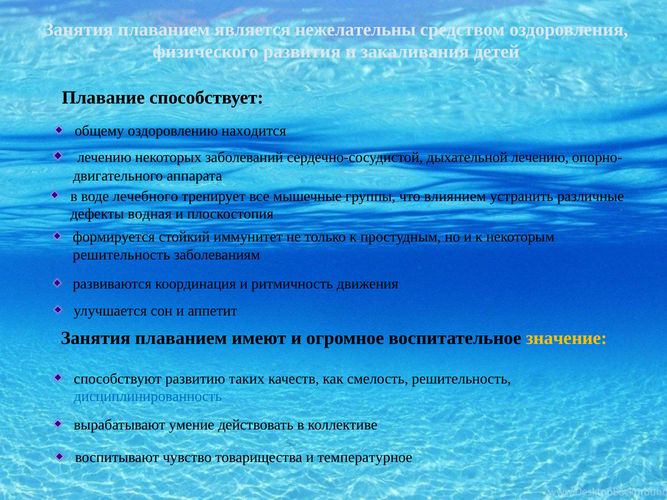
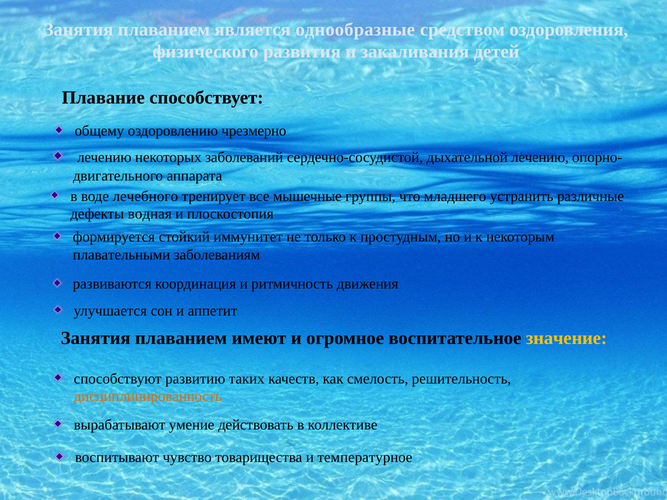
нежелательны: нежелательны -> однообразные
находится: находится -> чрезмерно
влиянием: влиянием -> младшего
решительность at (121, 255): решительность -> плавательными
дисциплинированность colour: blue -> orange
